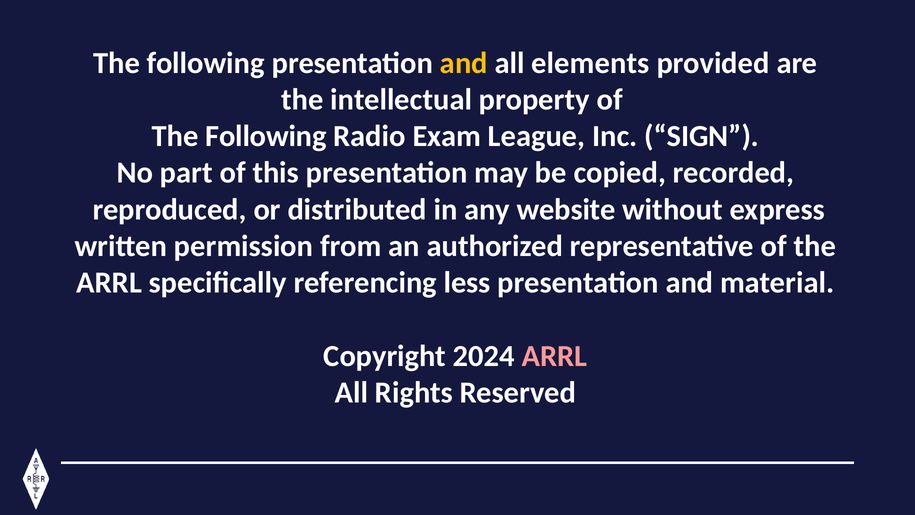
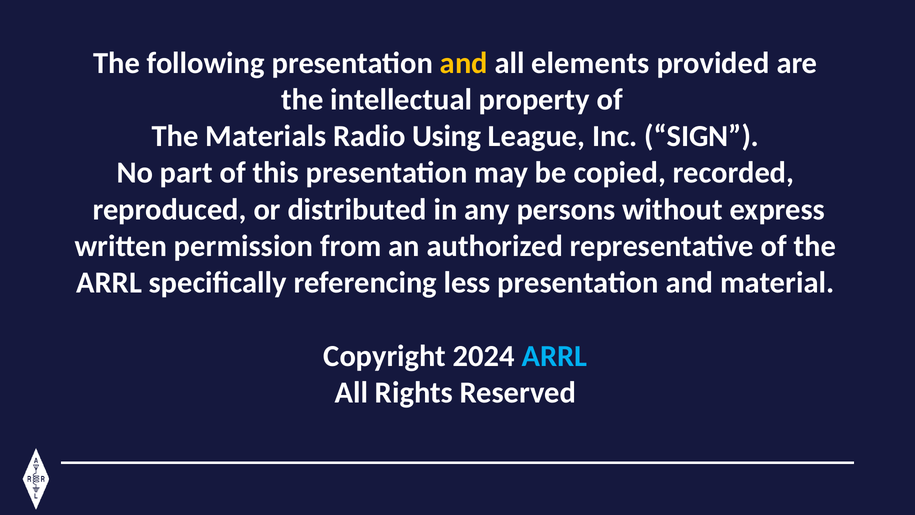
Following at (266, 136): Following -> Materials
Exam: Exam -> Using
website: website -> persons
ARRL at (554, 356) colour: pink -> light blue
